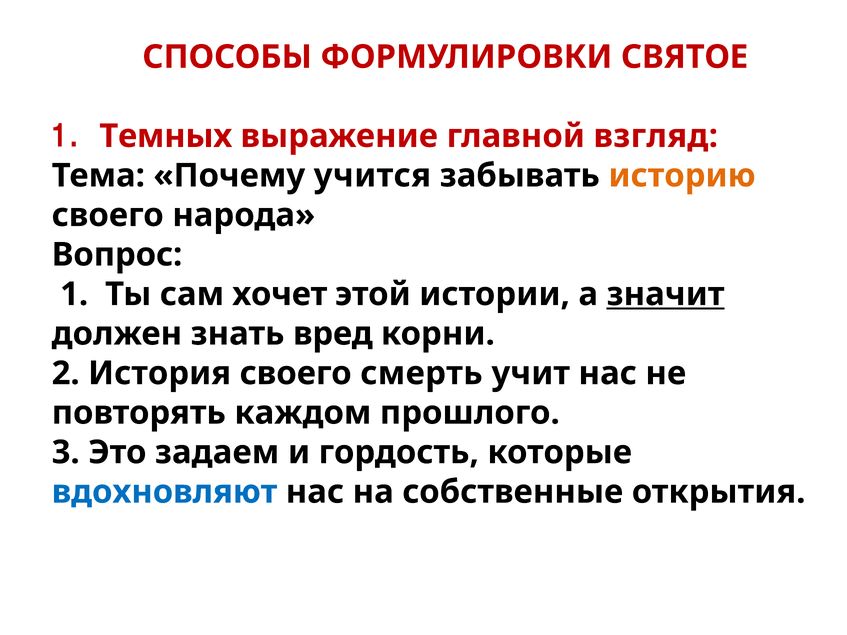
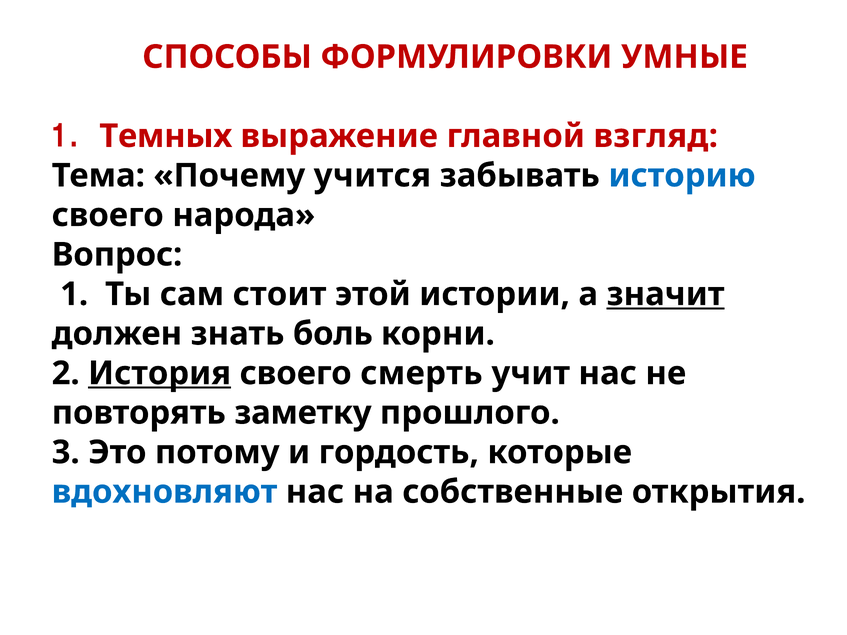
СВЯТОЕ: СВЯТОЕ -> УМНЫЕ
историю colour: orange -> blue
хочет: хочет -> стоит
вред: вред -> боль
История underline: none -> present
каждом: каждом -> заметку
задаем: задаем -> потому
